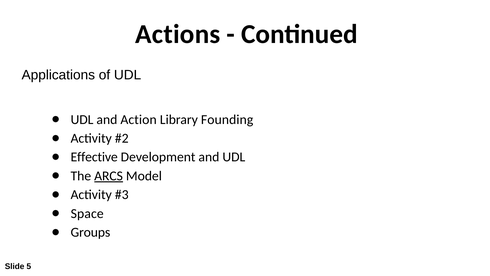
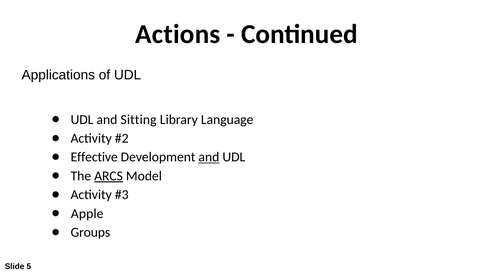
Action: Action -> Sitting
Founding: Founding -> Language
and at (209, 157) underline: none -> present
Space: Space -> Apple
